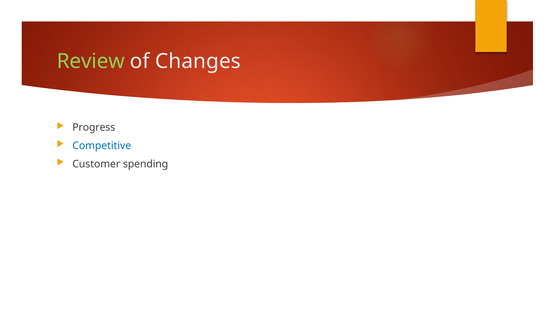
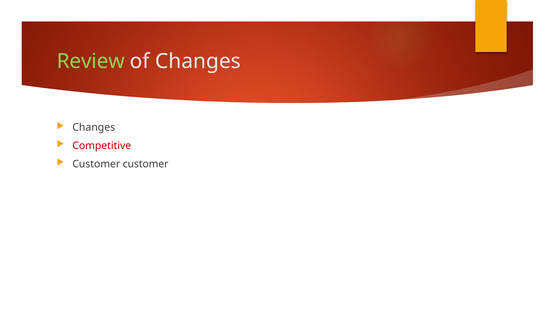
Progress at (94, 128): Progress -> Changes
Competitive colour: blue -> red
Customer spending: spending -> customer
